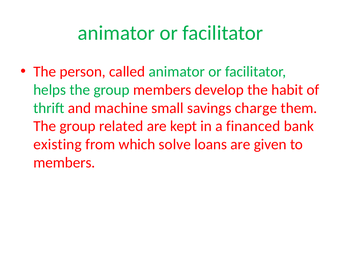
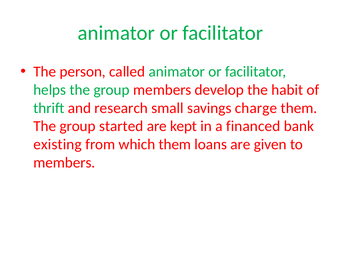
machine: machine -> research
related: related -> started
which solve: solve -> them
